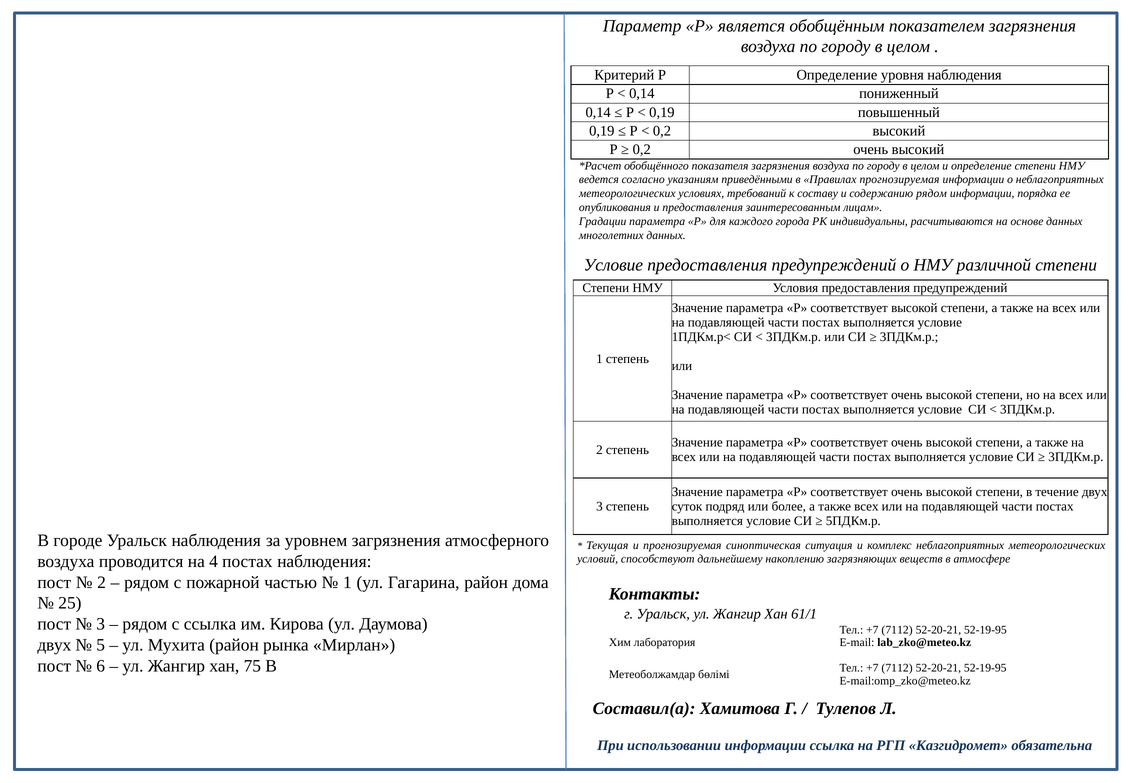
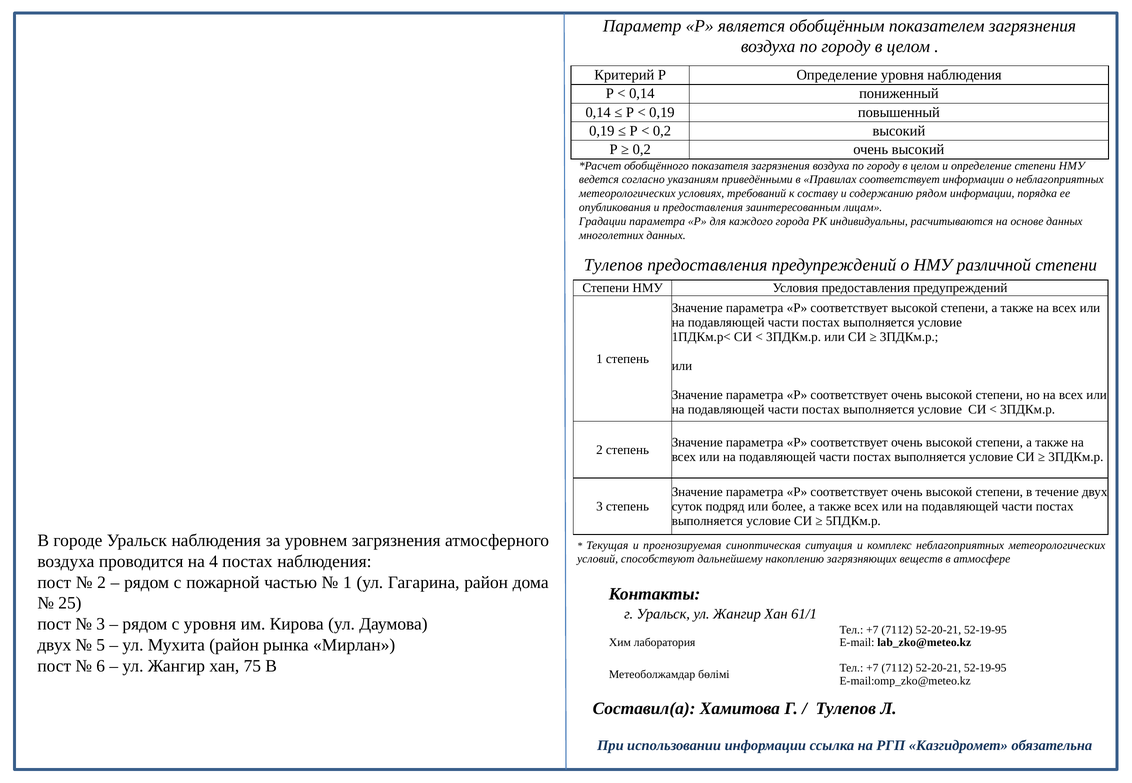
Правилах прогнозируемая: прогнозируемая -> соответствует
Условие at (613, 265): Условие -> Тулепов
с ссылка: ссылка -> уровня
